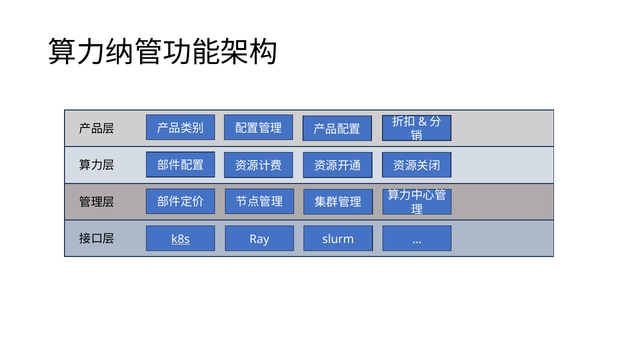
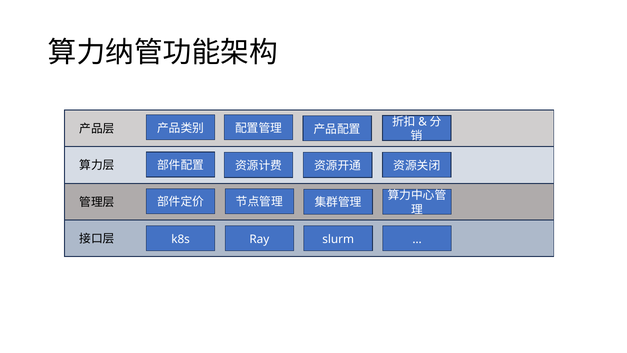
k8s underline: present -> none
